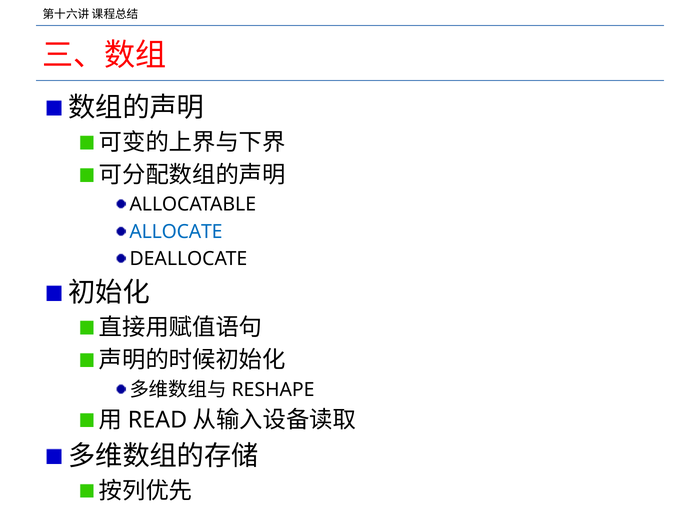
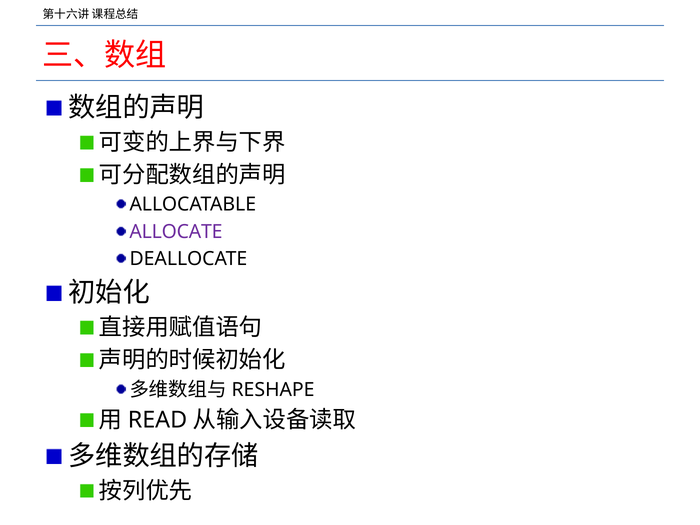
ALLOCATE colour: blue -> purple
